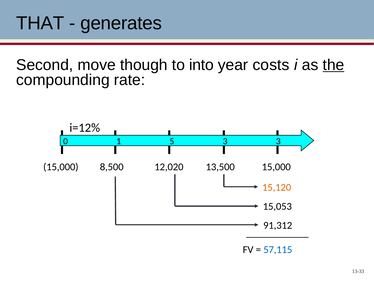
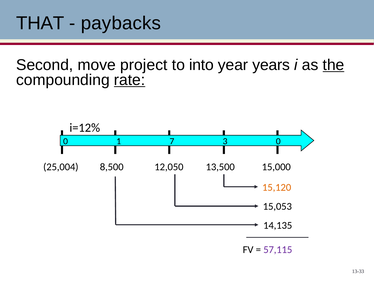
generates: generates -> paybacks
though: though -> project
costs: costs -> years
rate underline: none -> present
5: 5 -> 7
3 3: 3 -> 0
15,000 at (61, 167): 15,000 -> 25,004
12,020: 12,020 -> 12,050
91,312: 91,312 -> 14,135
57,115 colour: blue -> purple
